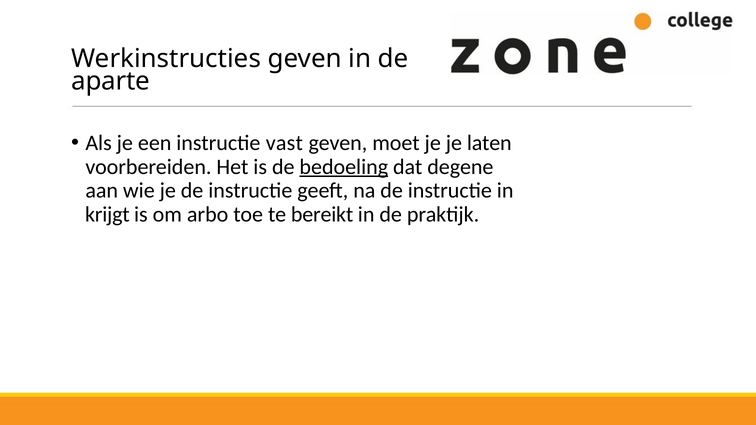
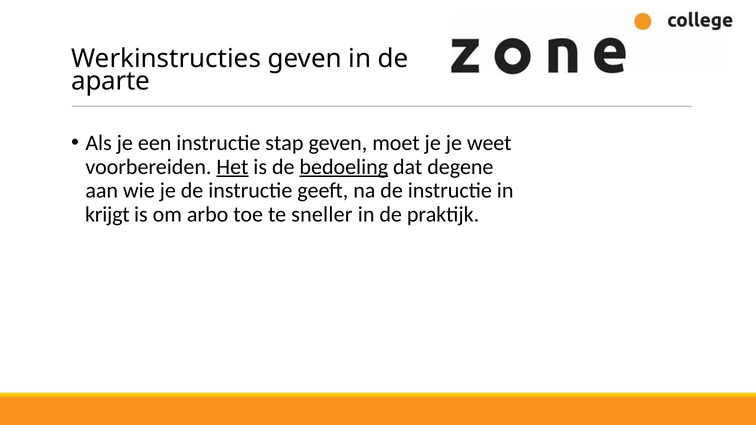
vast: vast -> stap
laten: laten -> weet
Het underline: none -> present
bereikt: bereikt -> sneller
